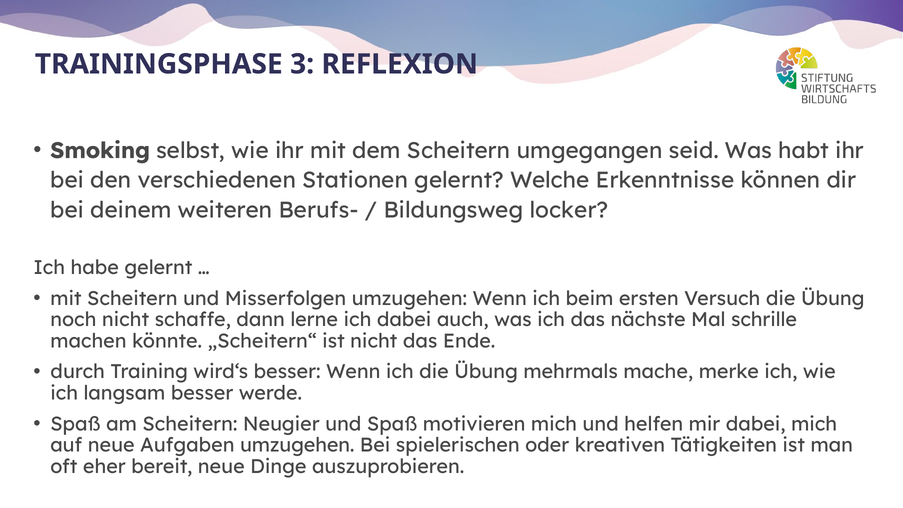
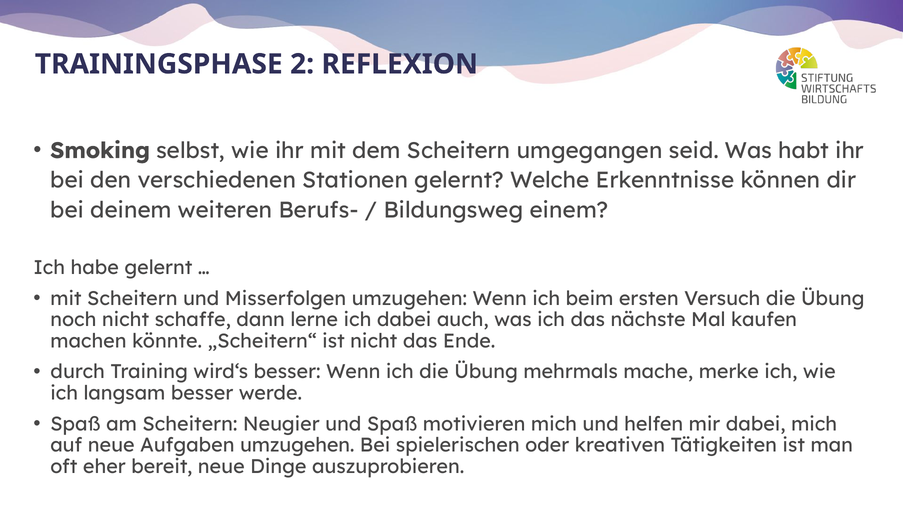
3: 3 -> 2
locker: locker -> einem
schrille: schrille -> kaufen
